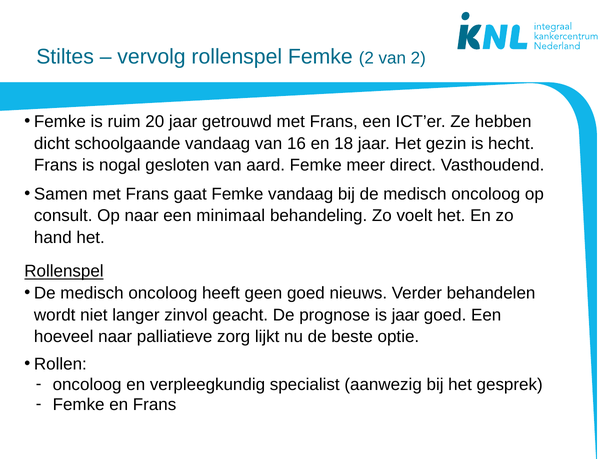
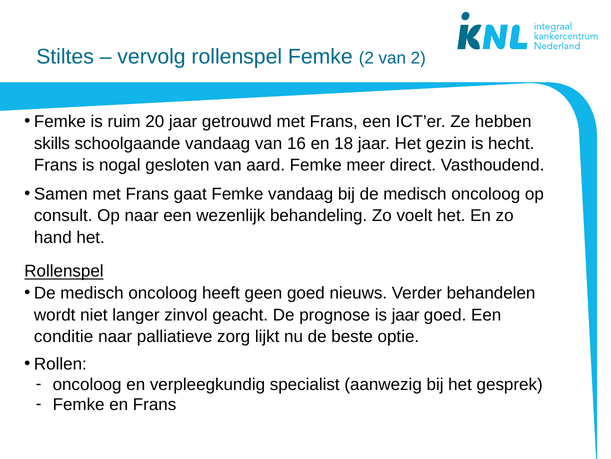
dicht: dicht -> skills
minimaal: minimaal -> wezenlijk
hoeveel: hoeveel -> conditie
